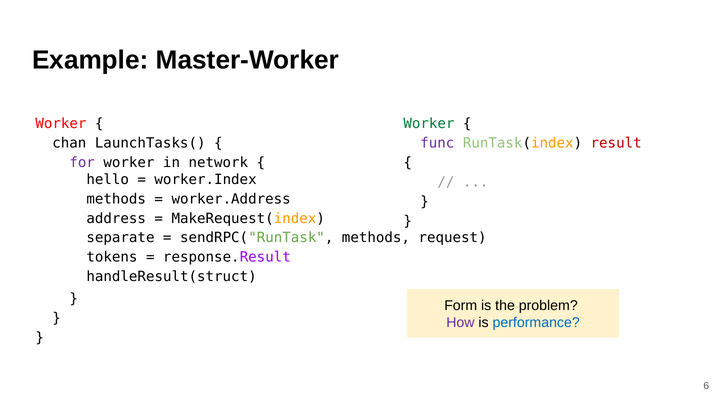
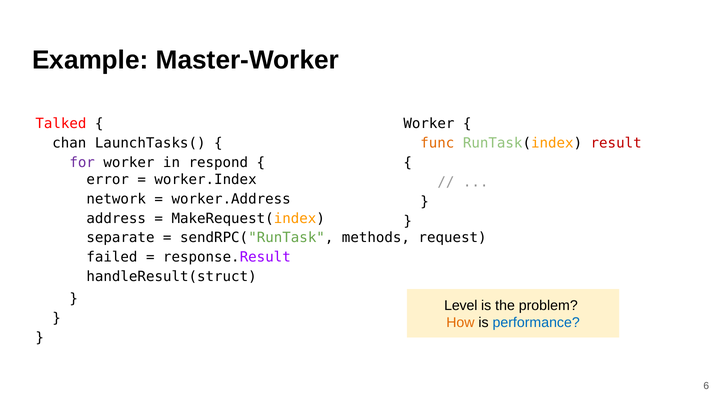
Worker at (429, 124) colour: green -> black
Worker at (61, 124): Worker -> Talked
func colour: purple -> orange
network: network -> respond
hello: hello -> error
methods at (116, 199): methods -> network
tokens: tokens -> failed
Form: Form -> Level
How colour: purple -> orange
